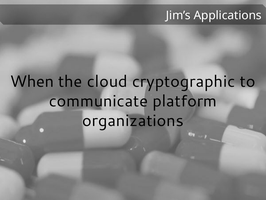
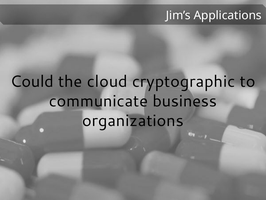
When: When -> Could
platform: platform -> business
